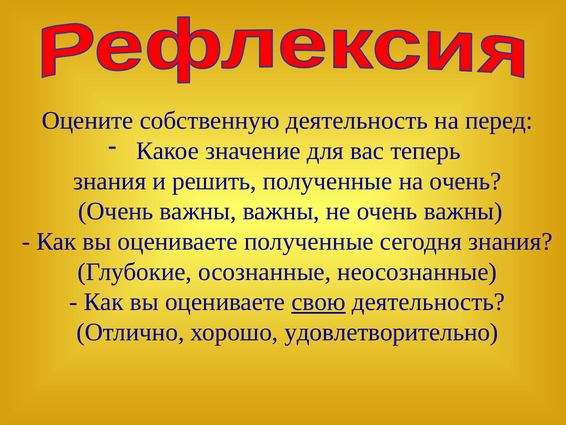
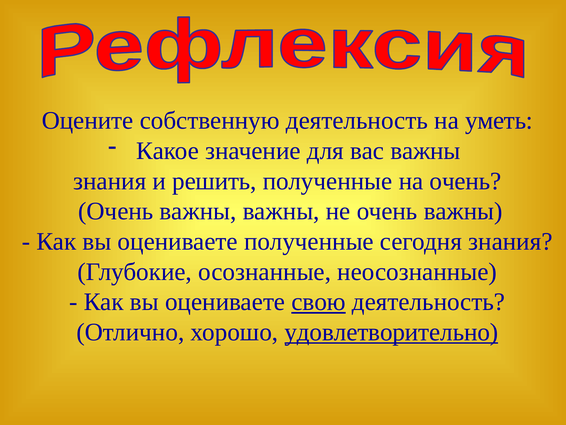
перед: перед -> уметь
вас теперь: теперь -> важны
удовлетворительно underline: none -> present
